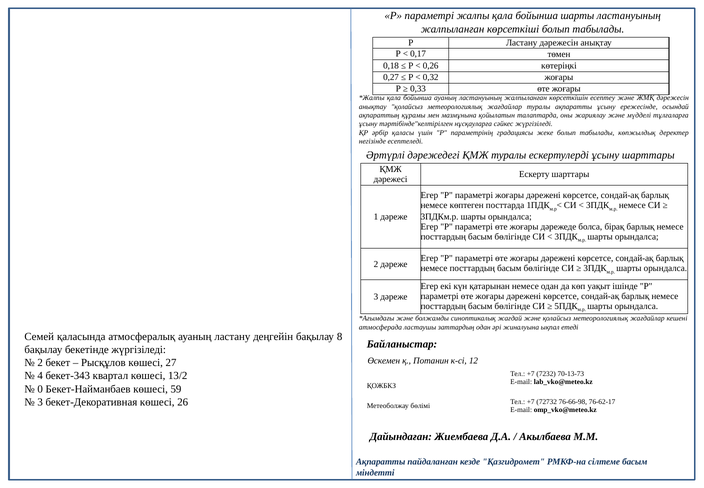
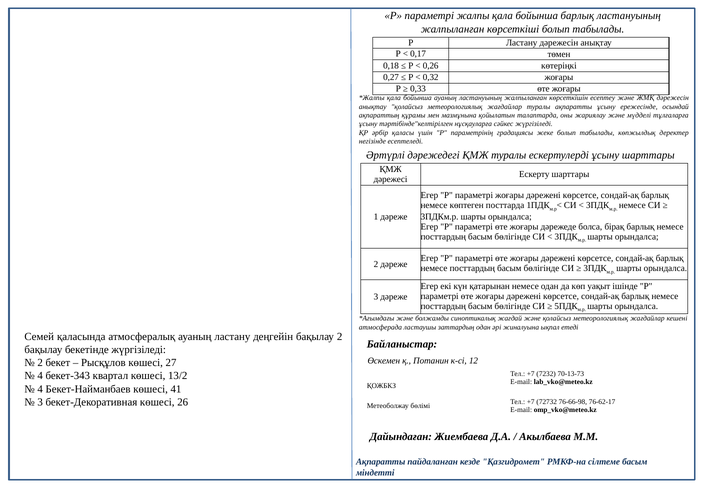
бойынша шарты: шарты -> барлық
бақылау 8: 8 -> 2
0 at (40, 388): 0 -> 4
59: 59 -> 41
